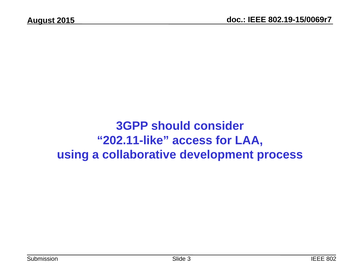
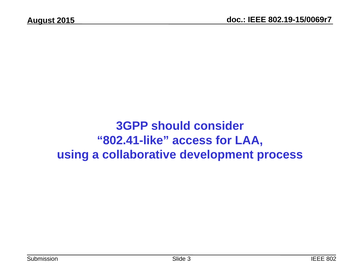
202.11-like: 202.11-like -> 802.41-like
